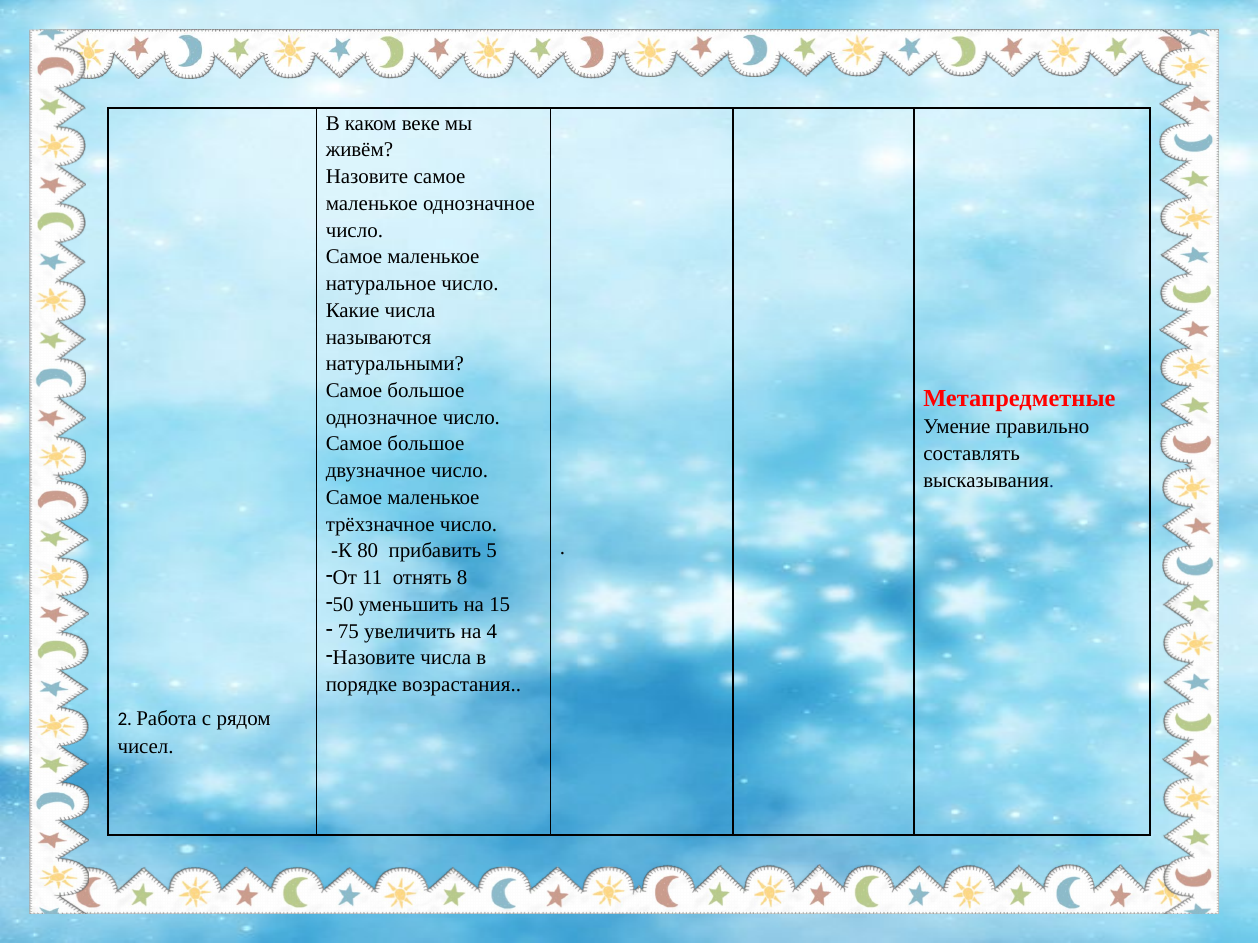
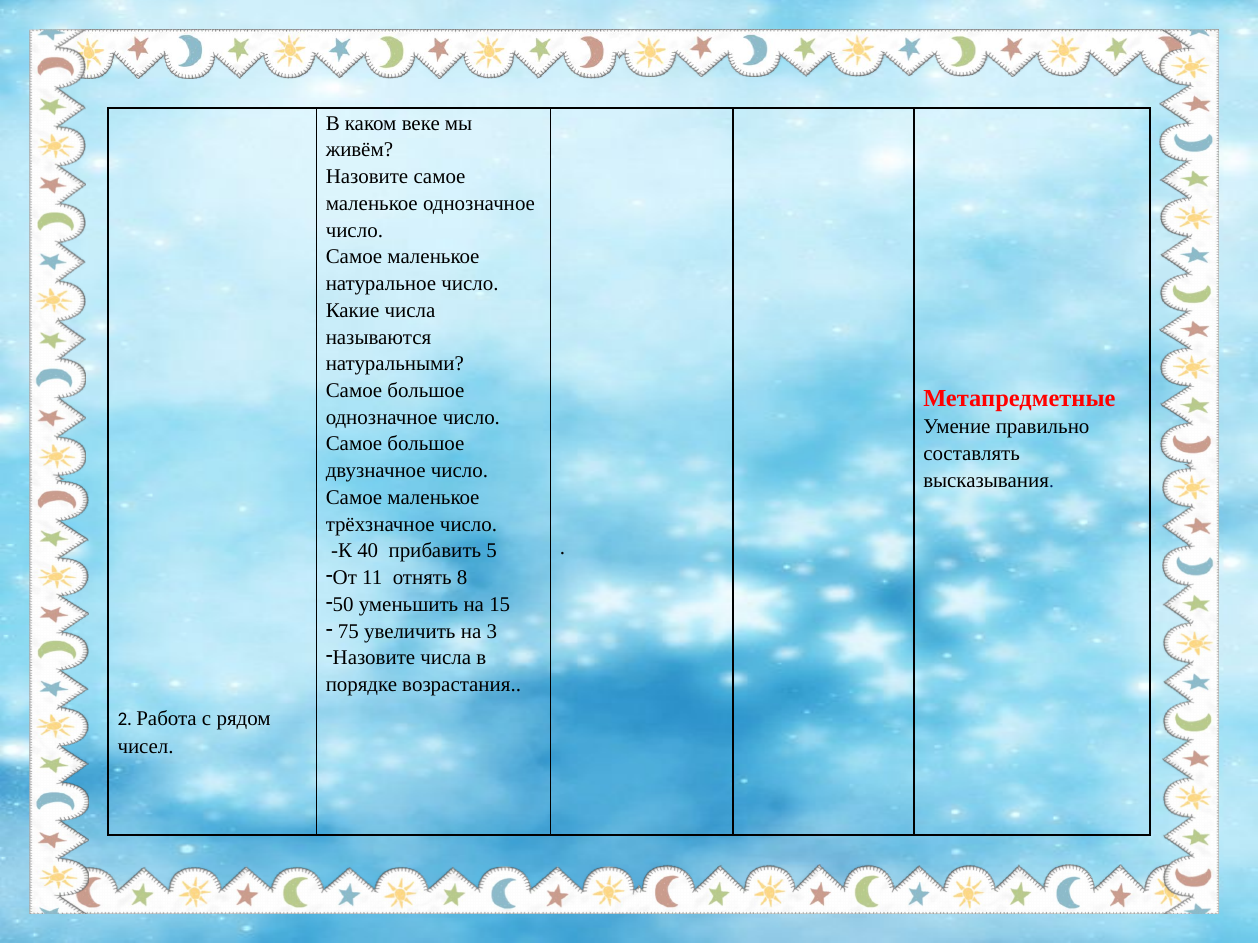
80: 80 -> 40
4: 4 -> 3
